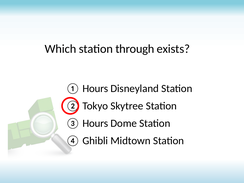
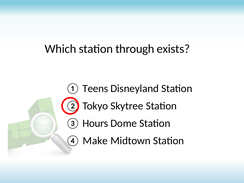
① Hours: Hours -> Teens
Ghibli: Ghibli -> Make
